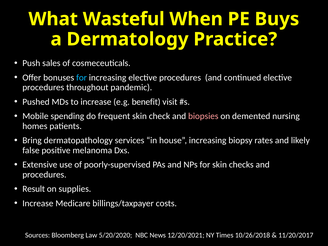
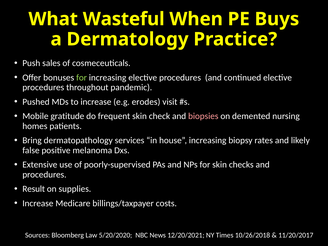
for at (82, 78) colour: light blue -> light green
benefit: benefit -> erodes
spending: spending -> gratitude
